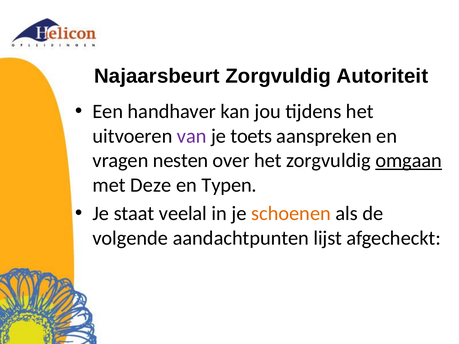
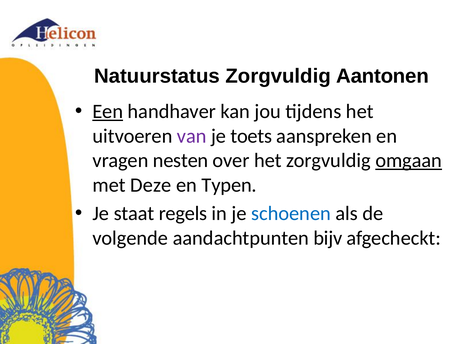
Najaarsbeurt: Najaarsbeurt -> Natuurstatus
Autoriteit: Autoriteit -> Aantonen
Een underline: none -> present
veelal: veelal -> regels
schoenen colour: orange -> blue
lijst: lijst -> bijv
